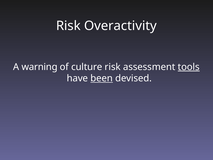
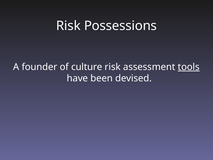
Overactivity: Overactivity -> Possessions
warning: warning -> founder
been underline: present -> none
